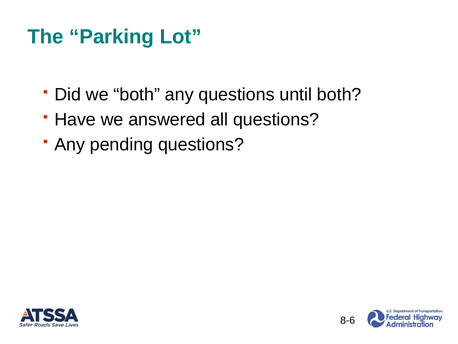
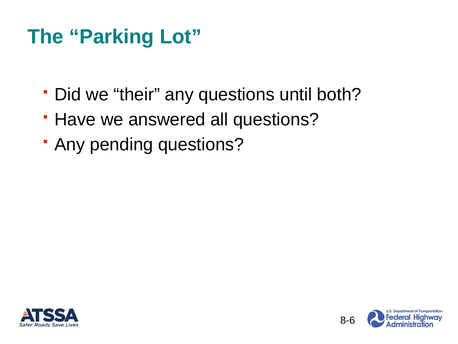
we both: both -> their
